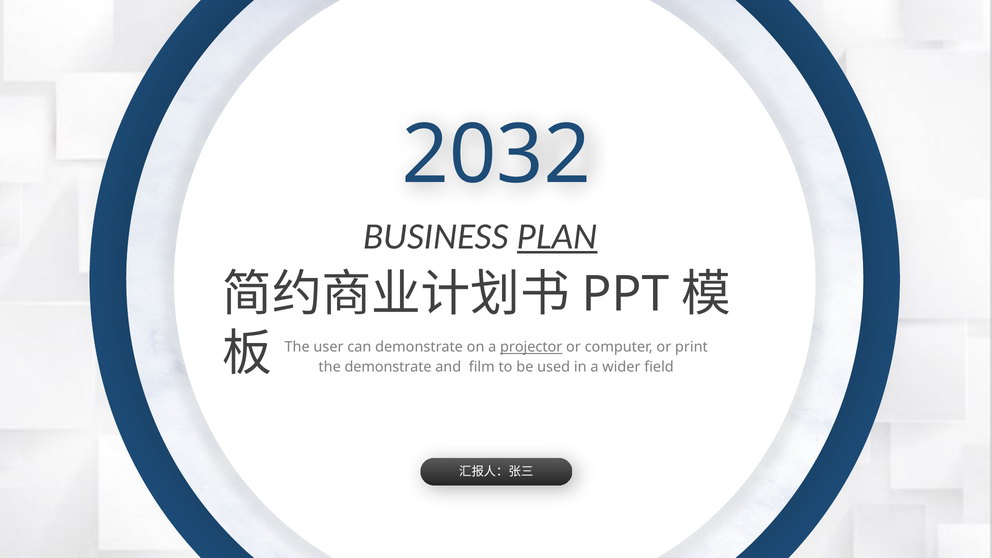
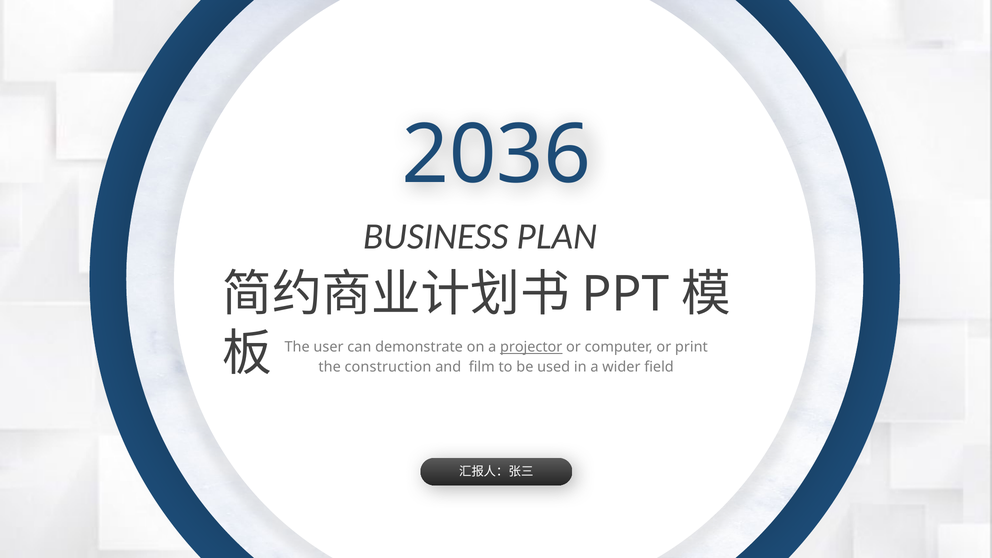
2032: 2032 -> 2036
PLAN underline: present -> none
the demonstrate: demonstrate -> construction
